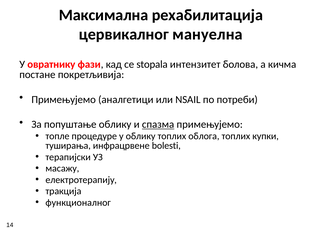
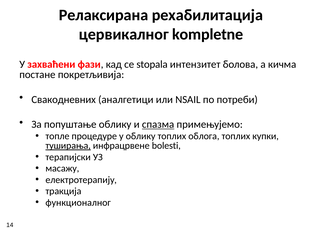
Максимална: Максимална -> Релаксирана
мануелна: мануелна -> kompletne
овратнику: овратнику -> захваћени
Примењујемо at (64, 100): Примењујемо -> Свакодневних
туширања underline: none -> present
